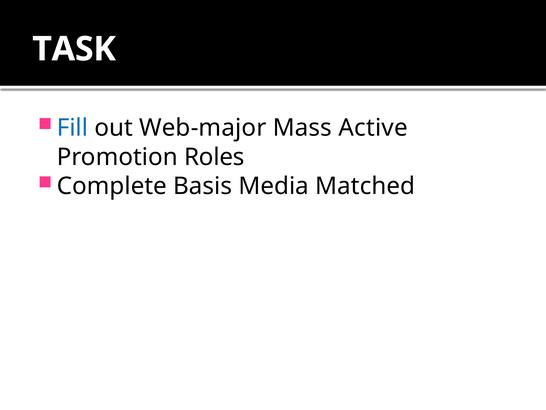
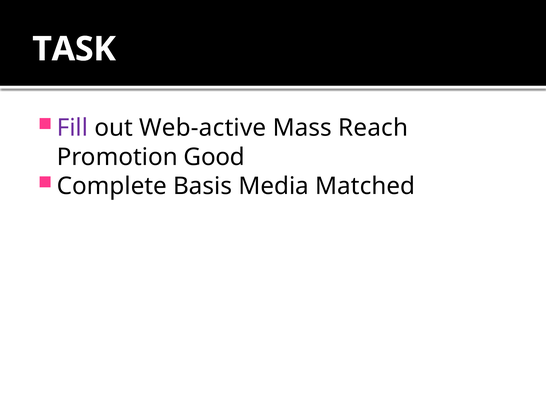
Fill colour: blue -> purple
Web-major: Web-major -> Web-active
Active: Active -> Reach
Roles: Roles -> Good
